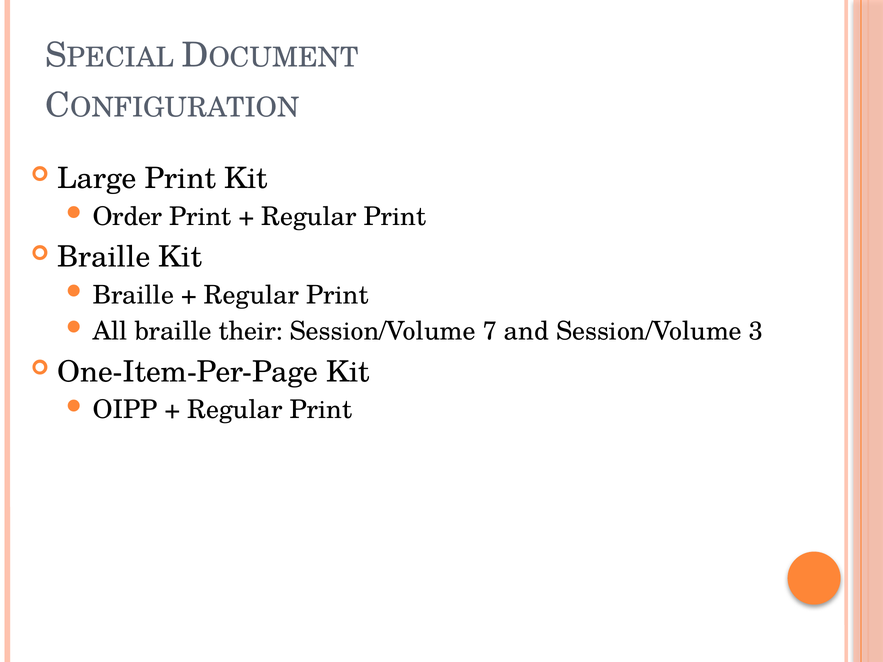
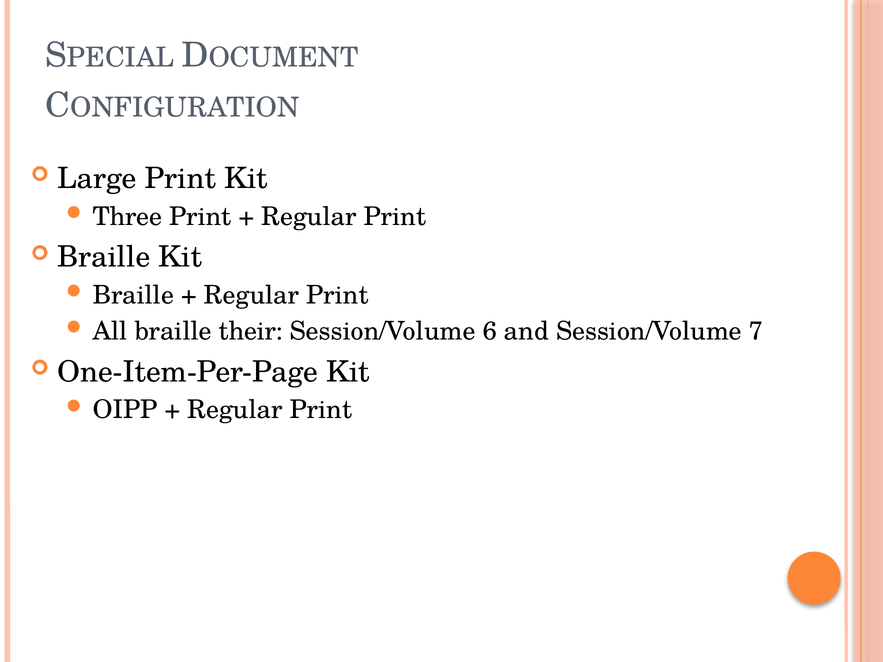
Order: Order -> Three
7: 7 -> 6
3: 3 -> 7
